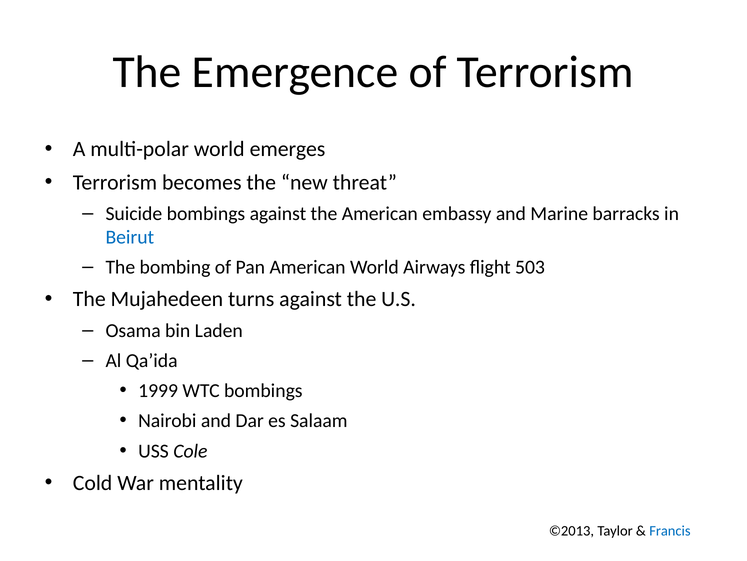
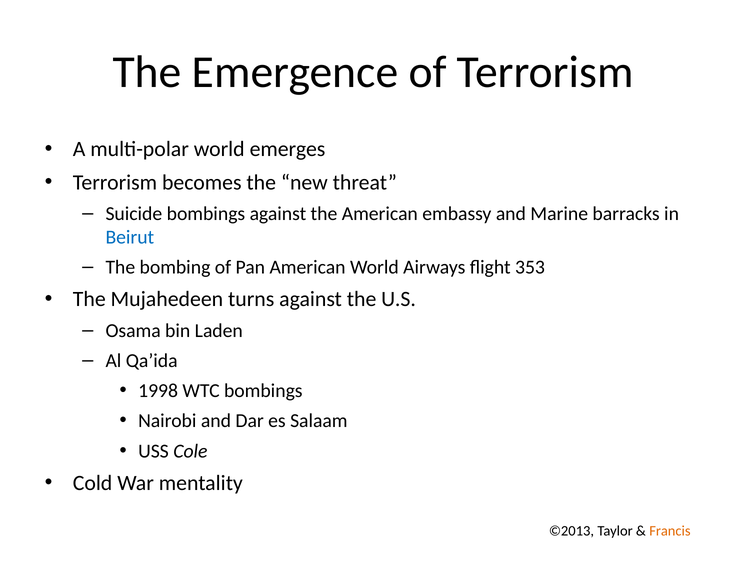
503: 503 -> 353
1999: 1999 -> 1998
Francis colour: blue -> orange
